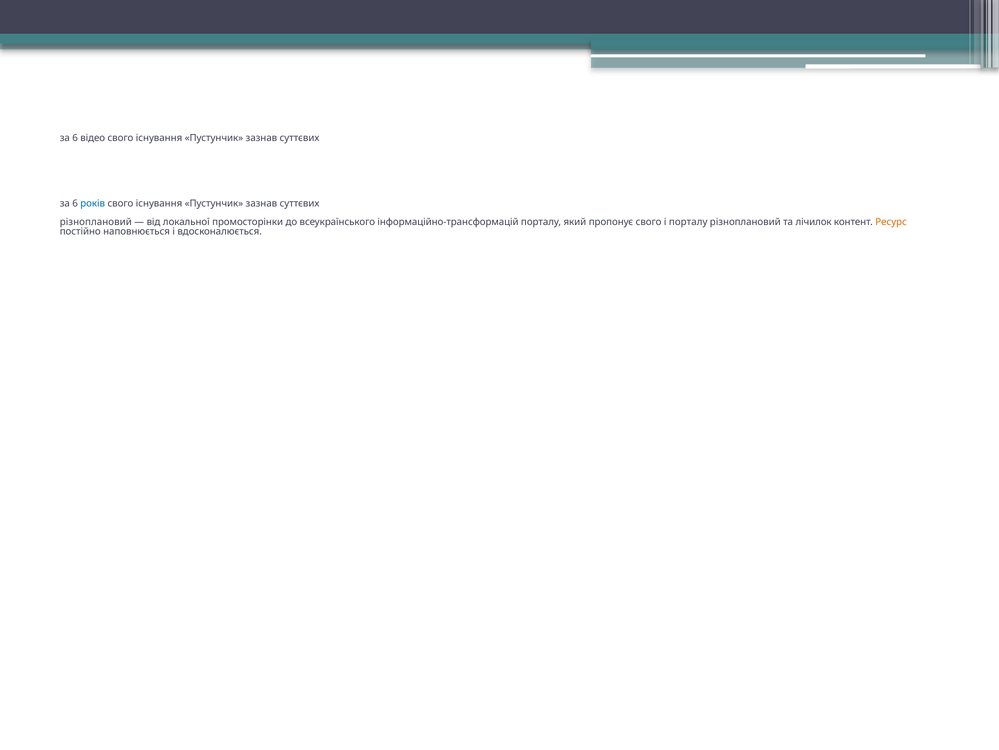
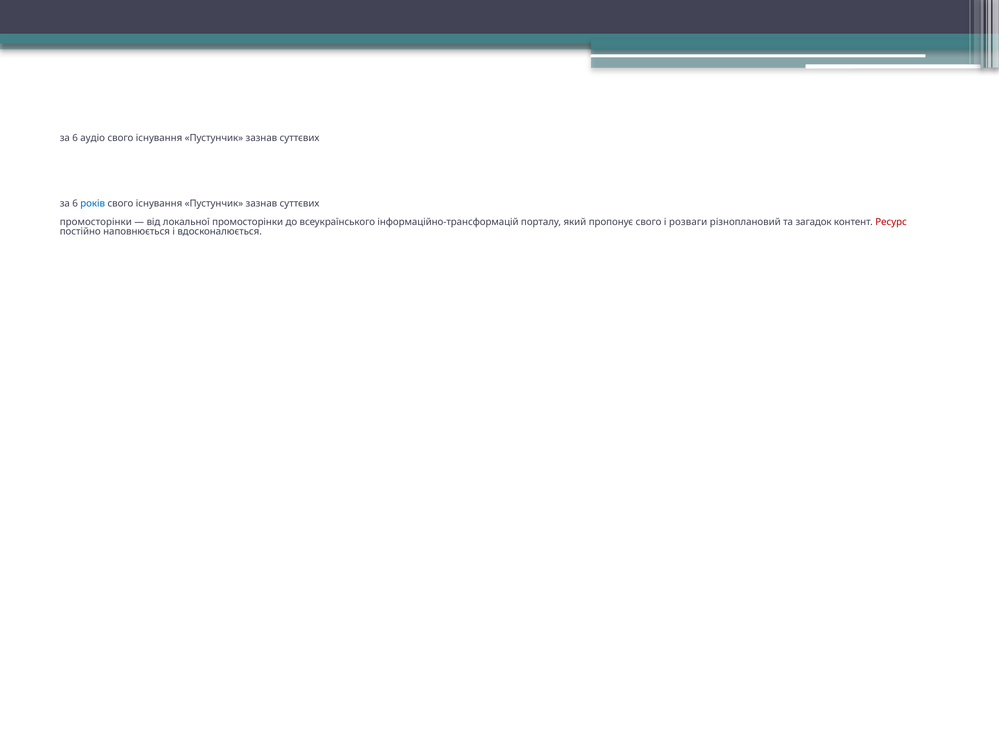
відео: відео -> аудіо
різноплановий at (96, 222): різноплановий -> промосторінки
і порталу: порталу -> розваги
лічилок: лічилок -> загадок
Ресурс colour: orange -> red
